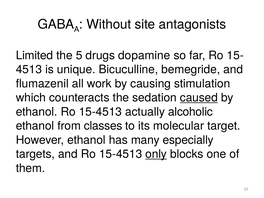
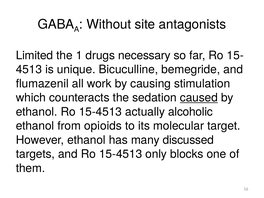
5: 5 -> 1
dopamine: dopamine -> necessary
classes: classes -> opioids
especially: especially -> discussed
only underline: present -> none
